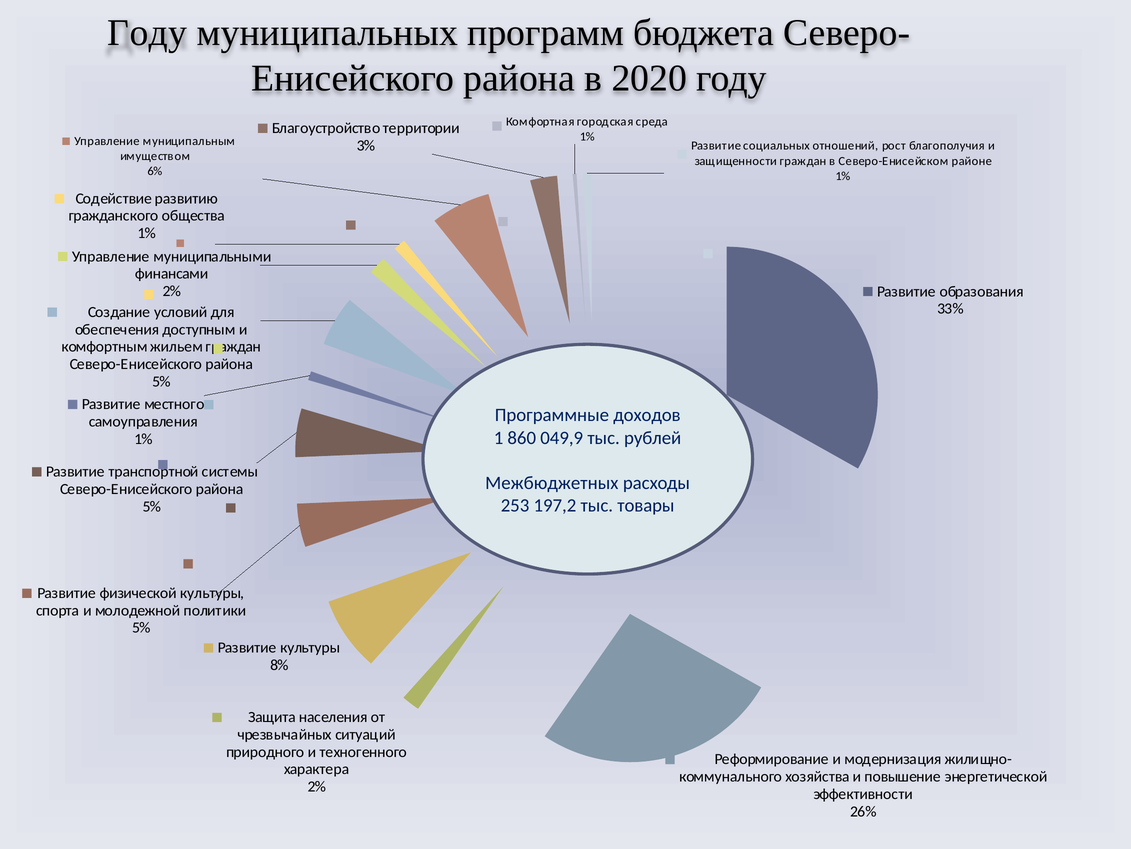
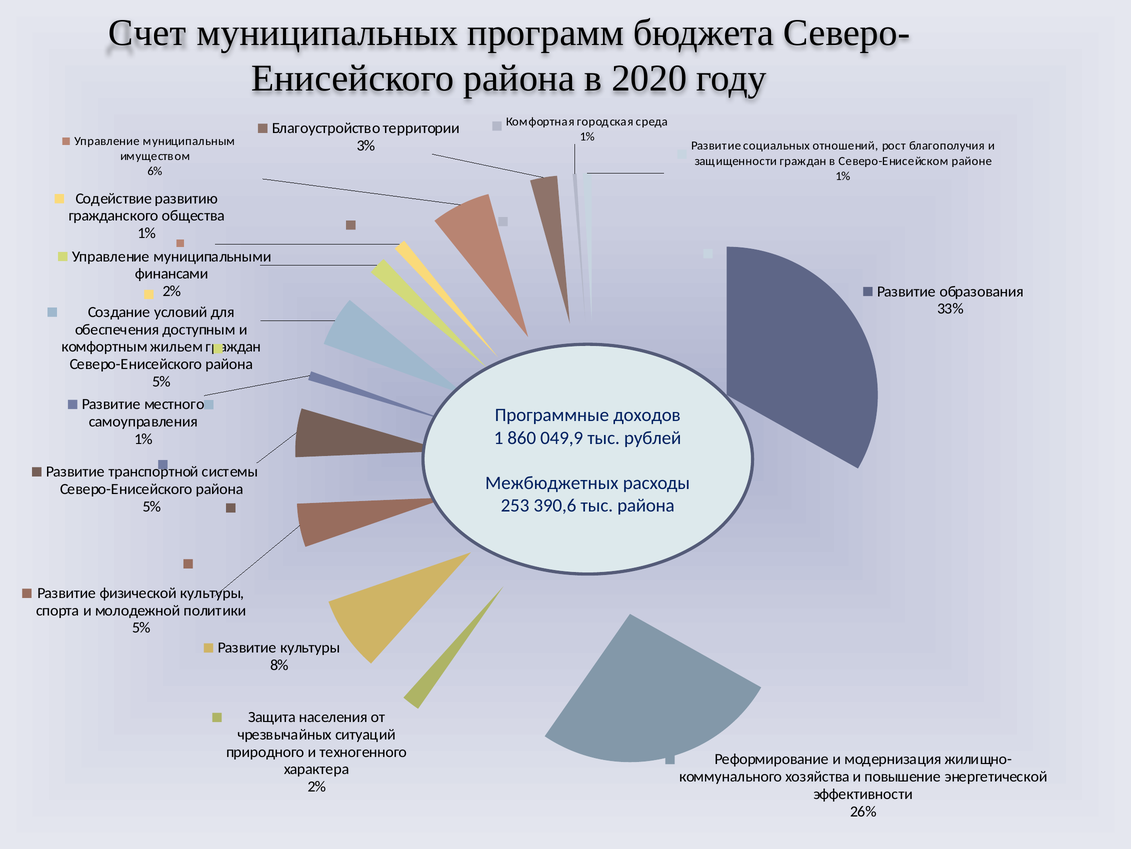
Году at (147, 33): Году -> Счет
197,2: 197,2 -> 390,6
тыс товары: товары -> района
